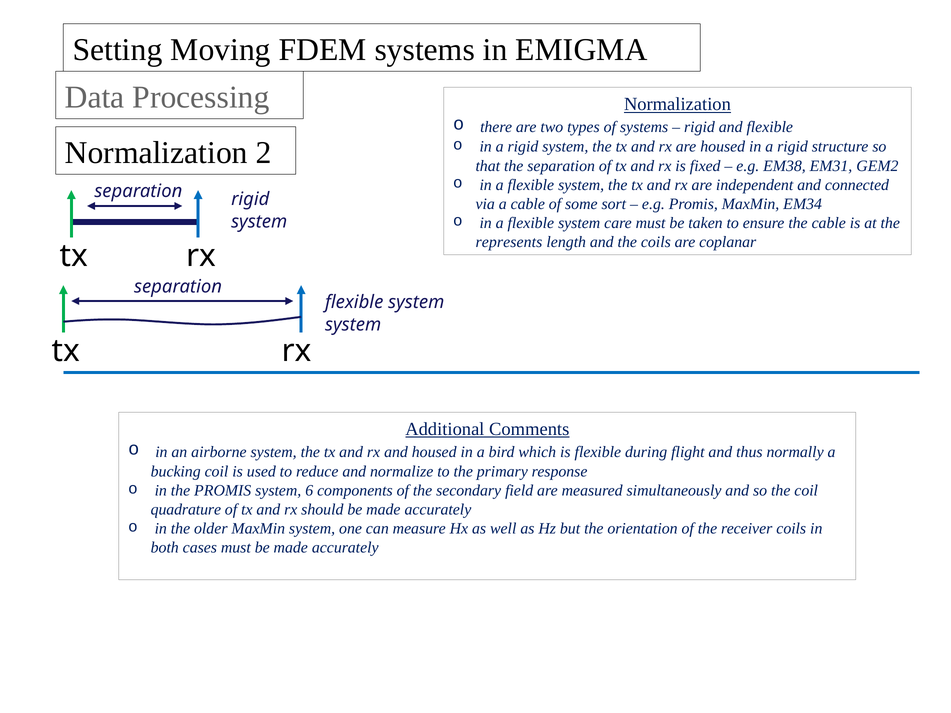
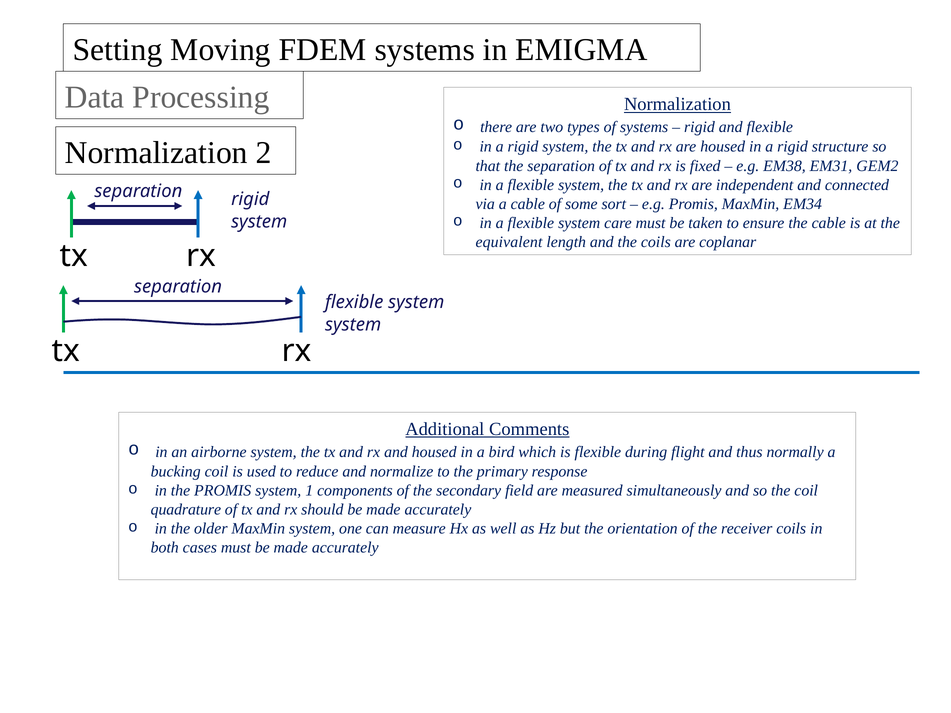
represents: represents -> equivalent
6: 6 -> 1
